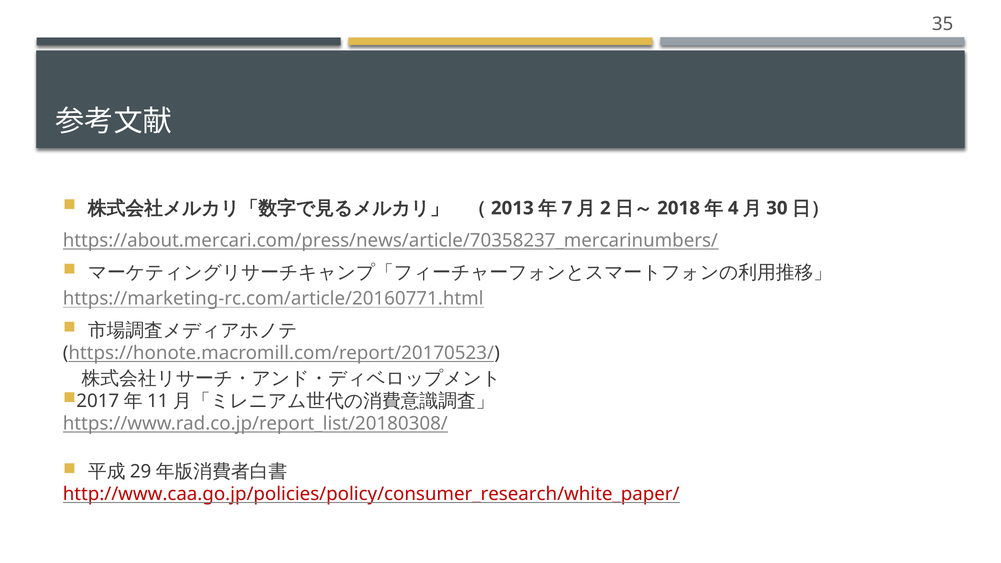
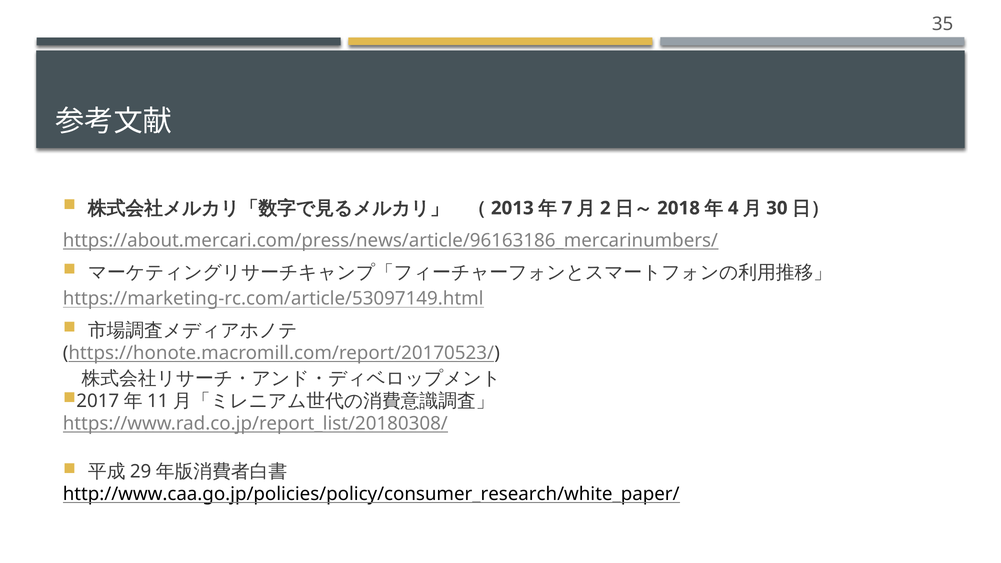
https://about.mercari.com/press/news/article/70358237_mercarinumbers/: https://about.mercari.com/press/news/article/70358237_mercarinumbers/ -> https://about.mercari.com/press/news/article/96163186_mercarinumbers/
https://marketing-rc.com/article/20160771.html: https://marketing-rc.com/article/20160771.html -> https://marketing-rc.com/article/53097149.html
http://www.caa.go.jp/policies/policy/consumer_research/white_paper/ colour: red -> black
